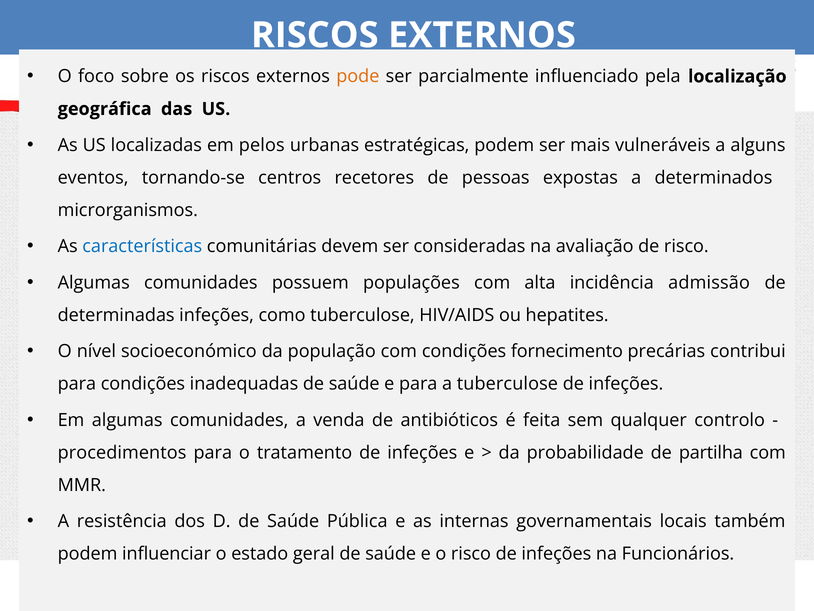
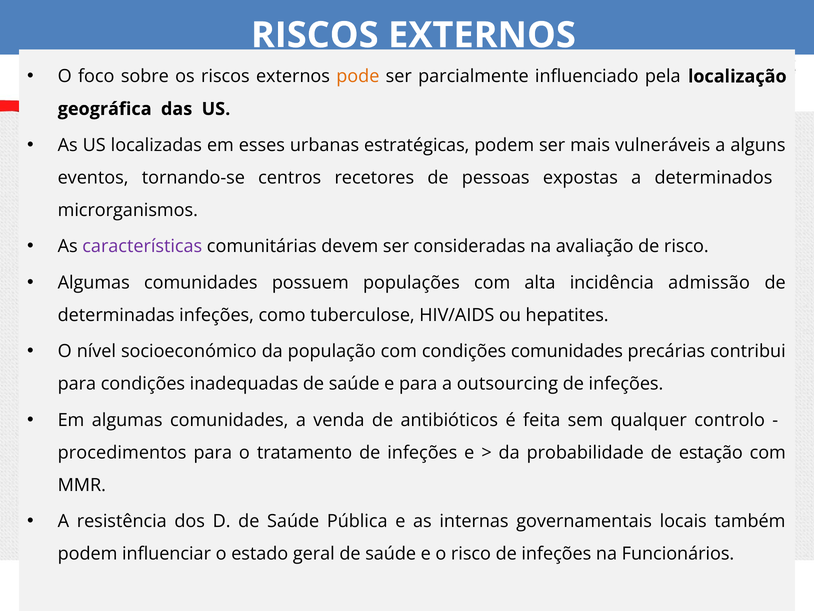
pelos: pelos -> esses
características colour: blue -> purple
condições fornecimento: fornecimento -> comunidades
a tuberculose: tuberculose -> outsourcing
partilha: partilha -> estação
